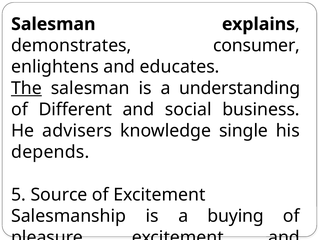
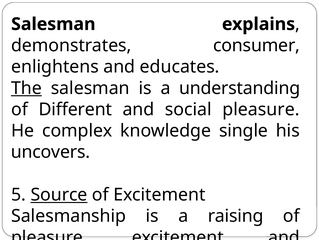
social business: business -> pleasure
advisers: advisers -> complex
depends: depends -> uncovers
Source underline: none -> present
buying: buying -> raising
